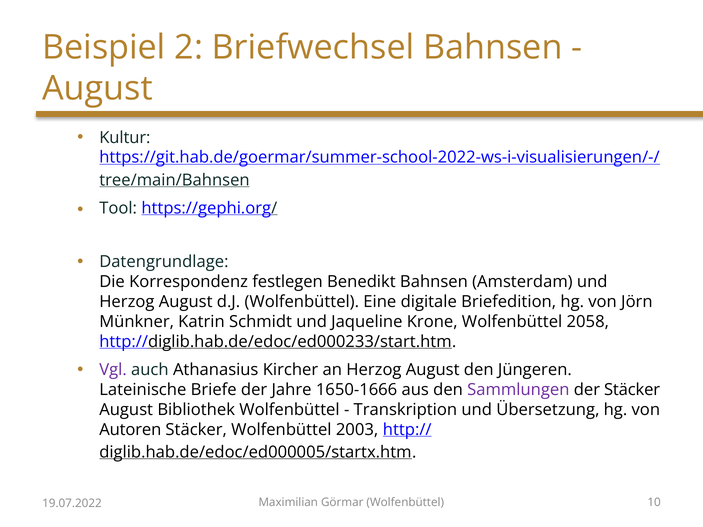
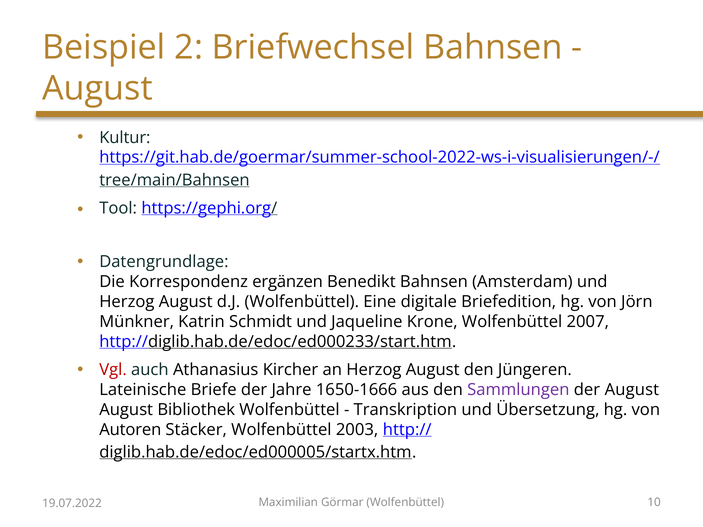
festlegen: festlegen -> ergänzen
2058: 2058 -> 2007
Vgl colour: purple -> red
der Stäcker: Stäcker -> August
